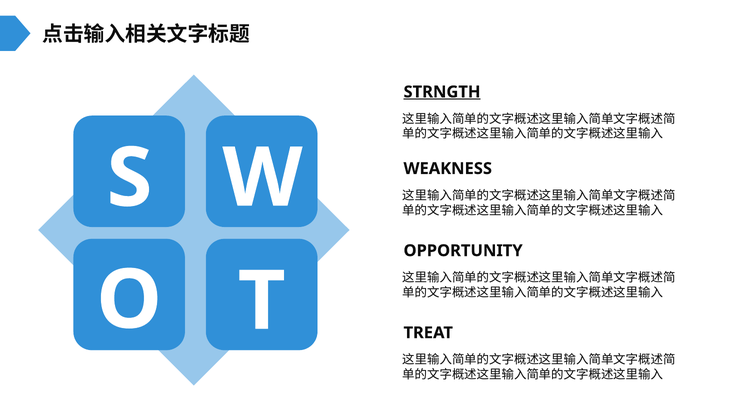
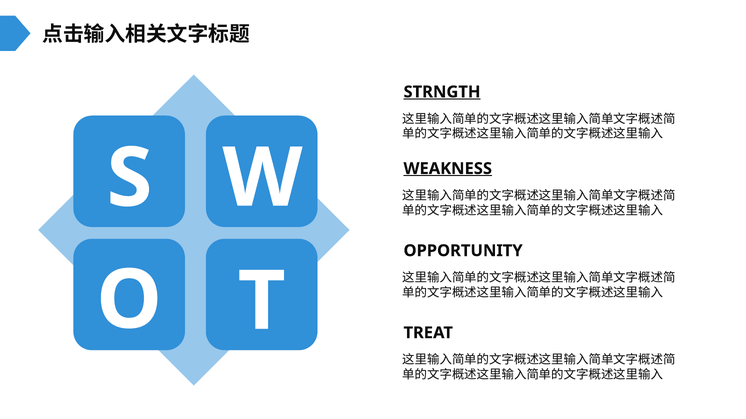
WEAKNESS underline: none -> present
